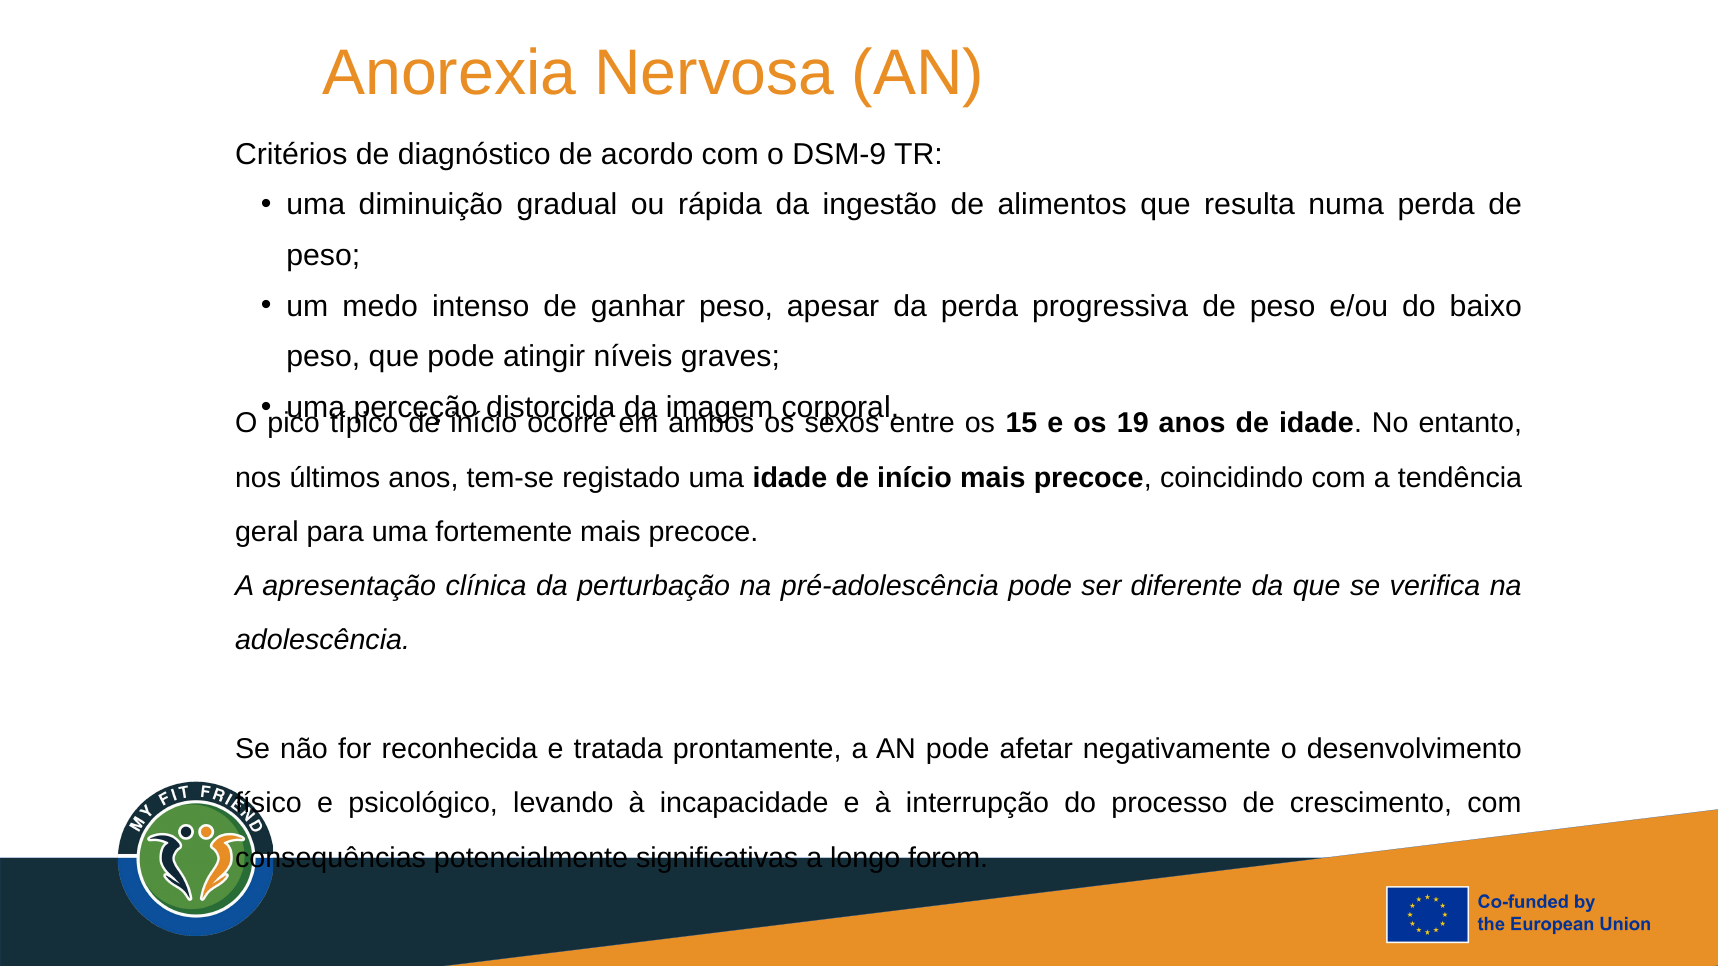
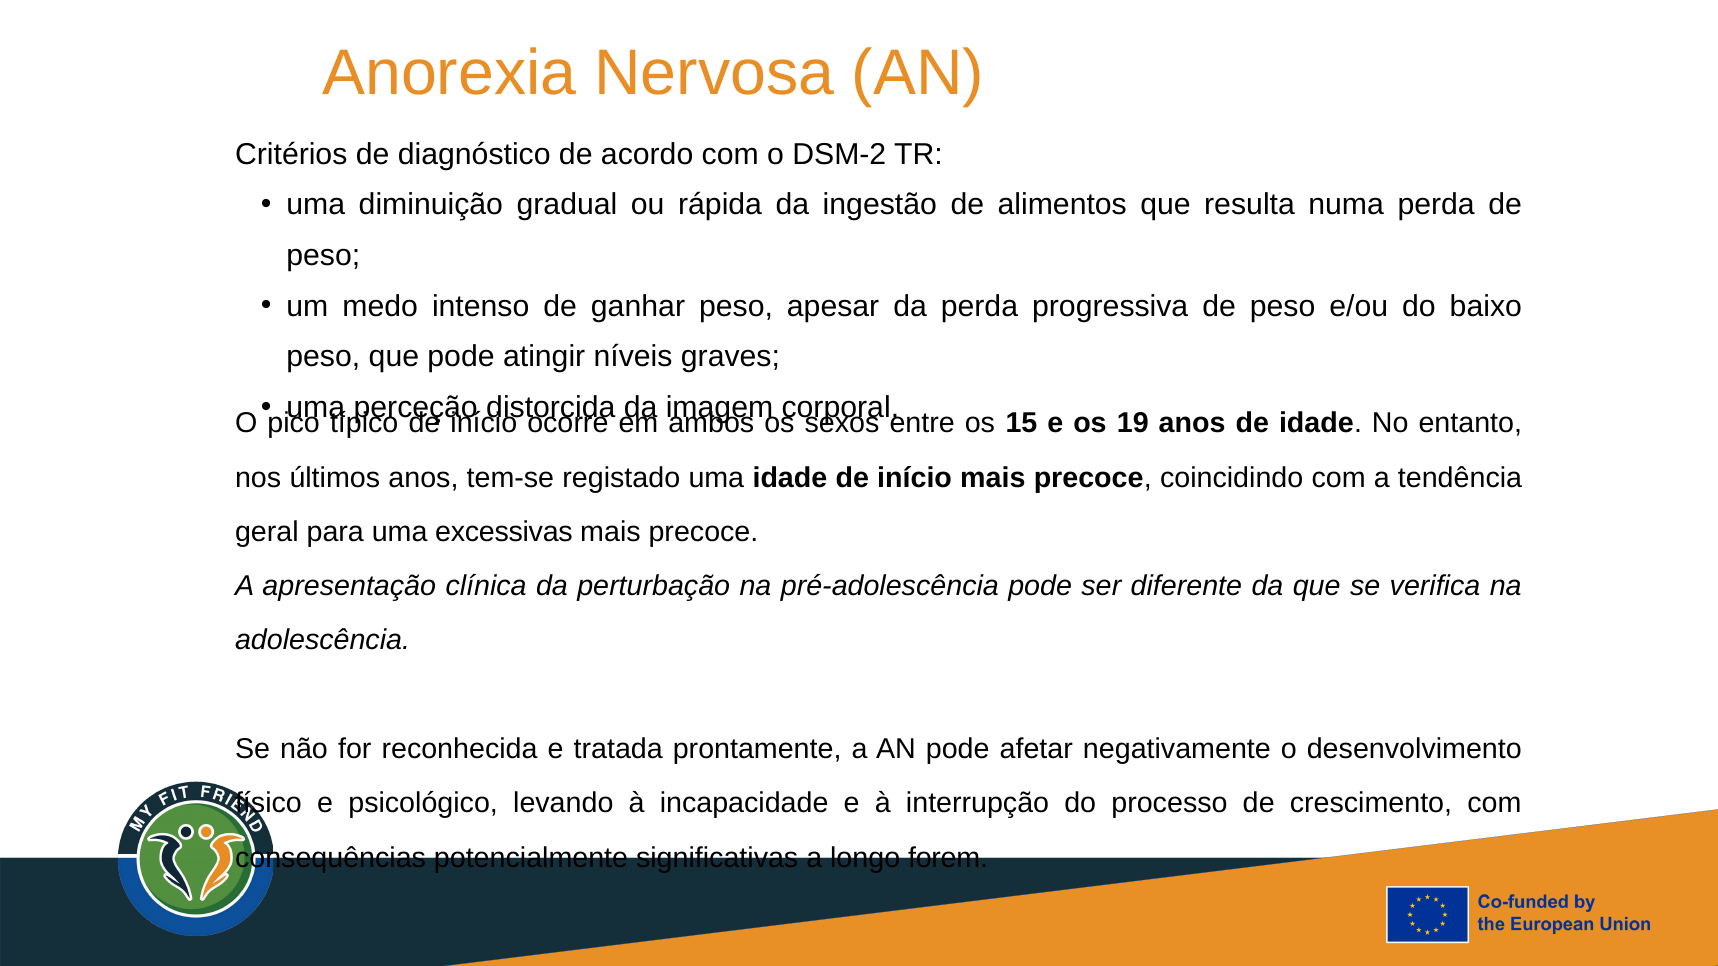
DSM-9: DSM-9 -> DSM-2
fortemente: fortemente -> excessivas
